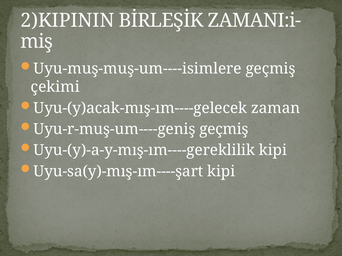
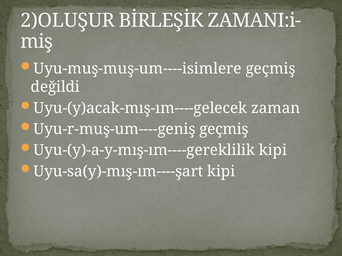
2)KIPININ: 2)KIPININ -> 2)OLUŞUR
çekimi: çekimi -> değildi
